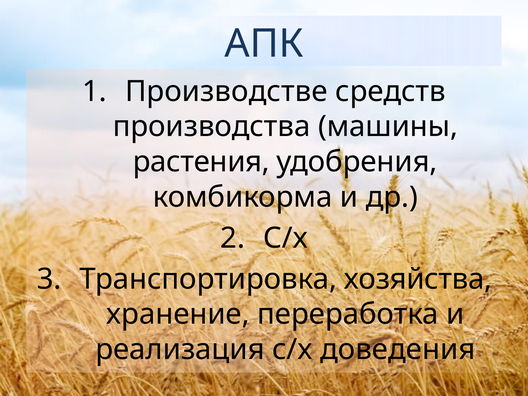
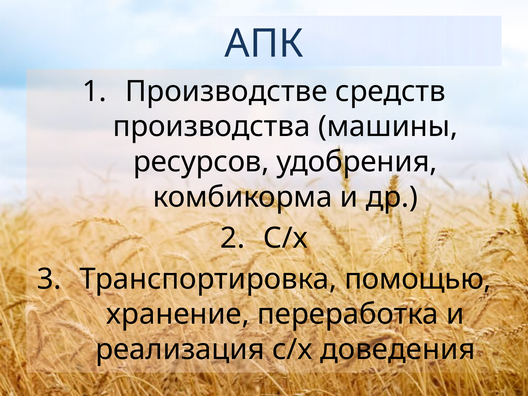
растения: растения -> ресурсов
хозяйства: хозяйства -> помощью
